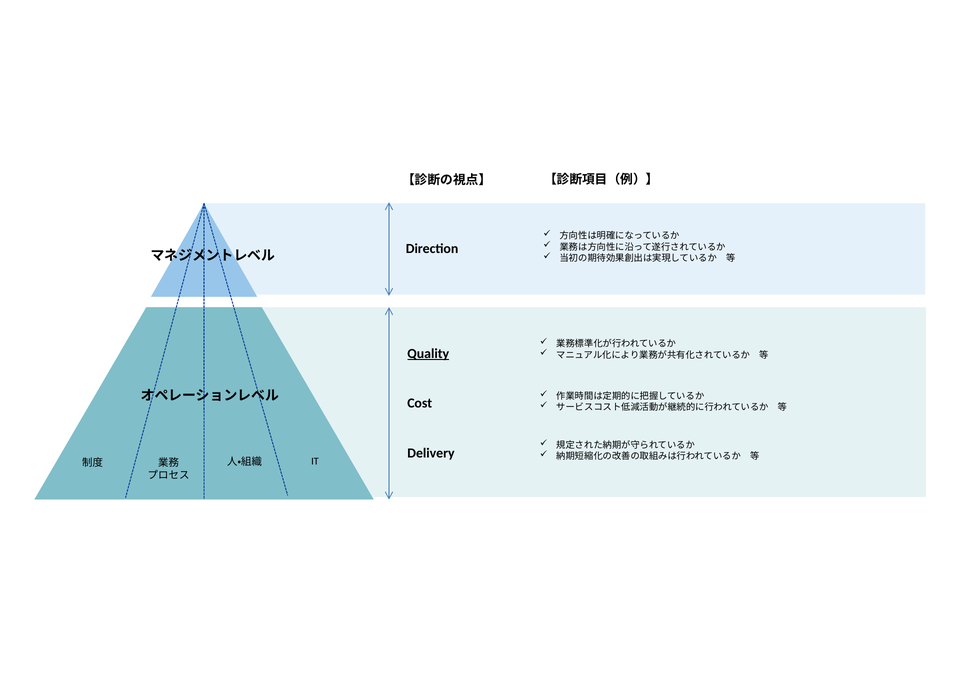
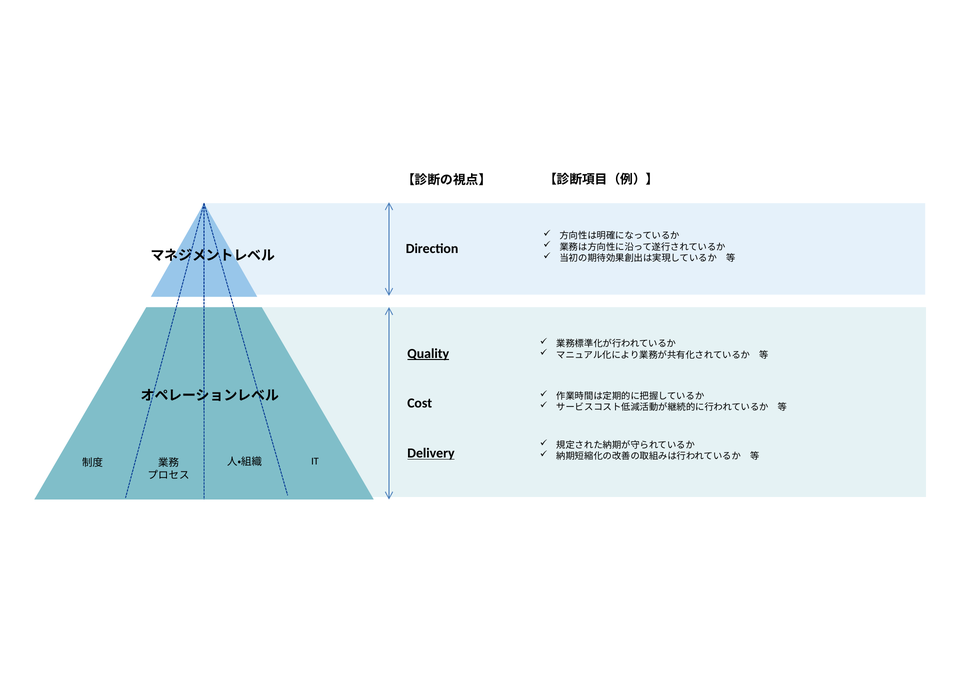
Delivery underline: none -> present
